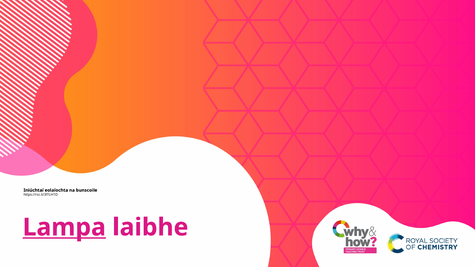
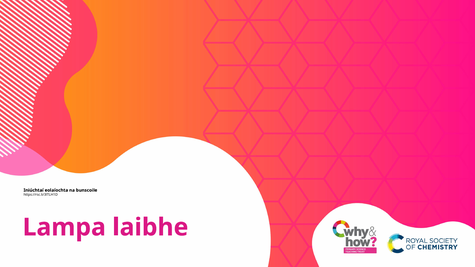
Lampa underline: present -> none
